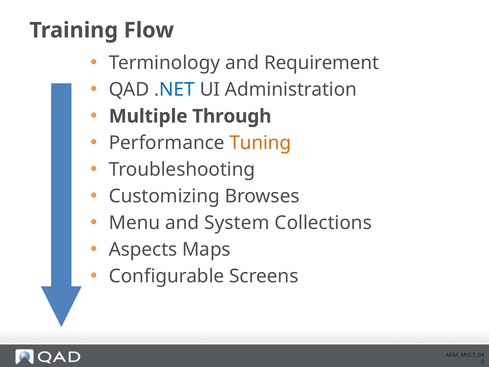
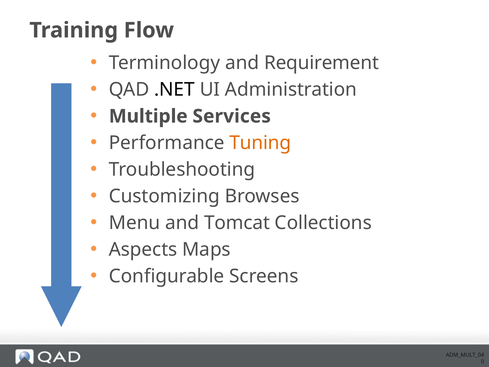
.NET colour: blue -> black
Through: Through -> Services
System: System -> Tomcat
